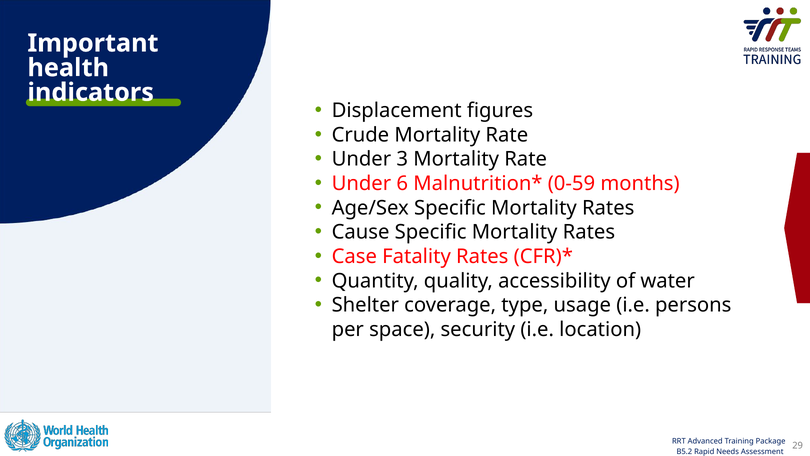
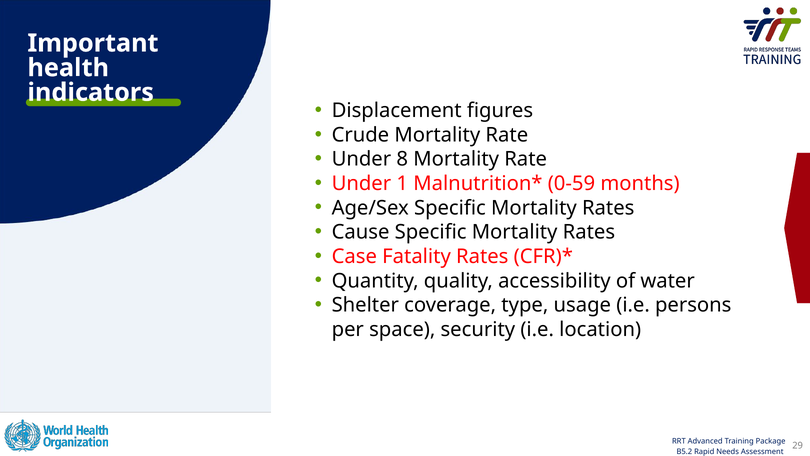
3: 3 -> 8
6: 6 -> 1
